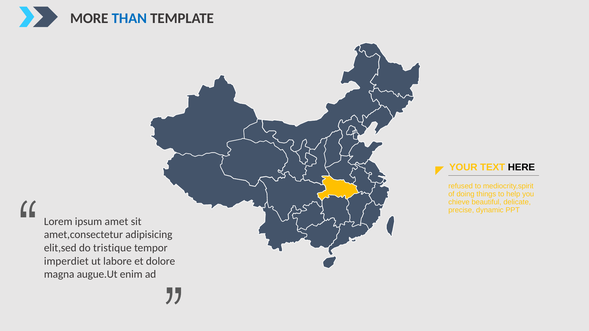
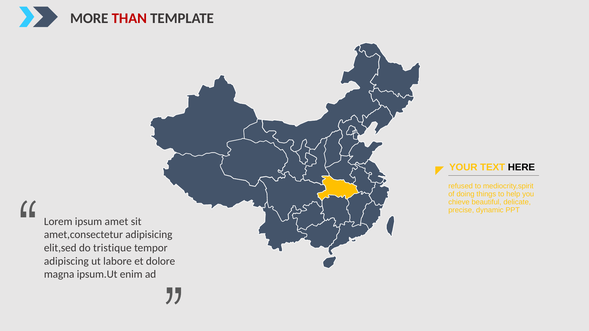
THAN colour: blue -> red
imperdiet: imperdiet -> adipiscing
augue.Ut: augue.Ut -> ipsum.Ut
